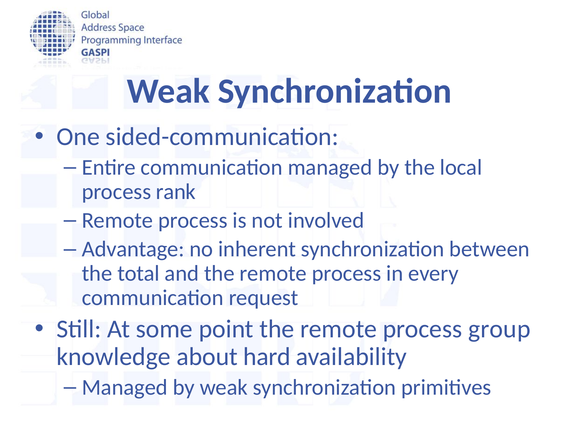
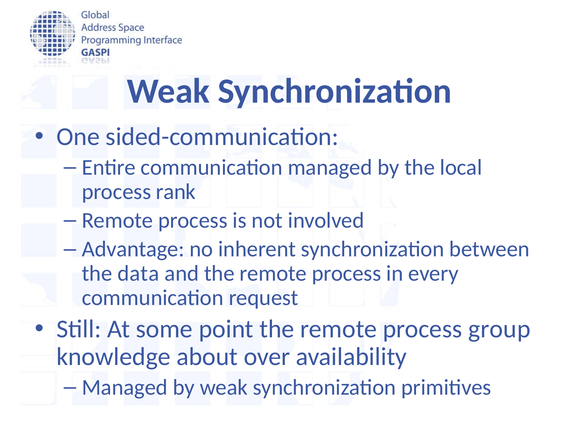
total: total -> data
hard: hard -> over
